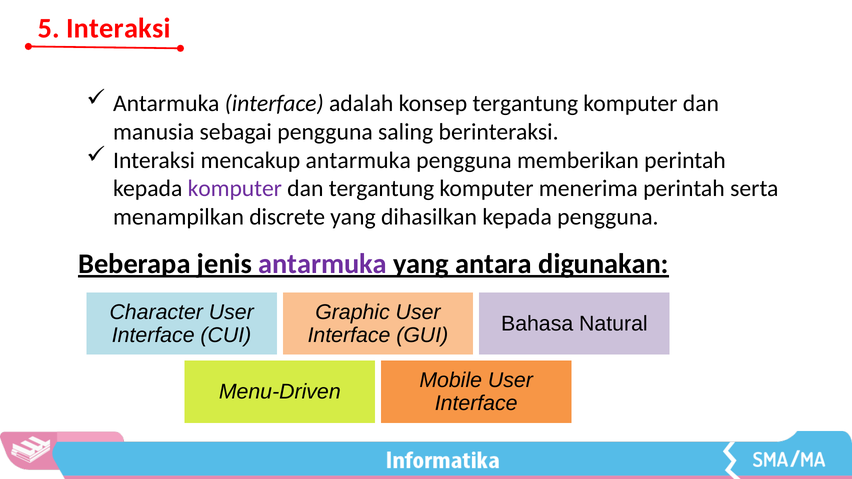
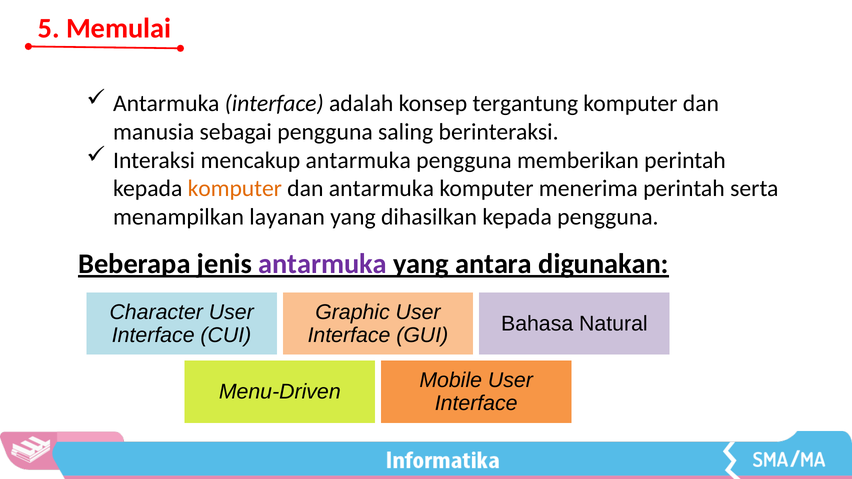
5 Interaksi: Interaksi -> Memulai
komputer at (235, 189) colour: purple -> orange
dan tergantung: tergantung -> antarmuka
discrete: discrete -> layanan
